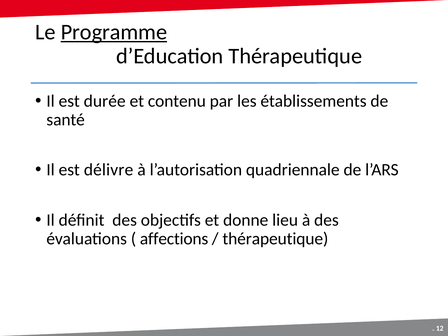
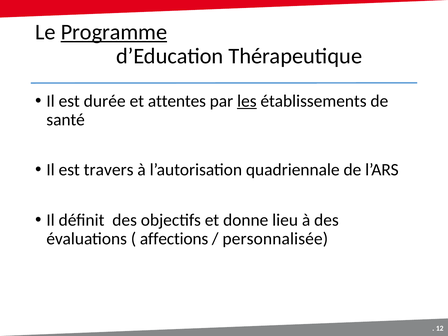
contenu: contenu -> attentes
les underline: none -> present
délivre: délivre -> travers
thérapeutique at (275, 239): thérapeutique -> personnalisée
